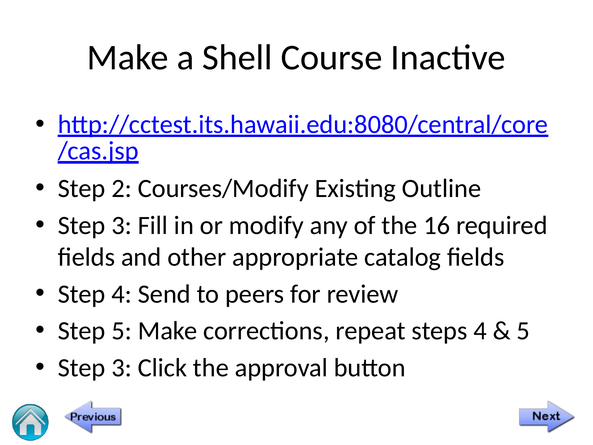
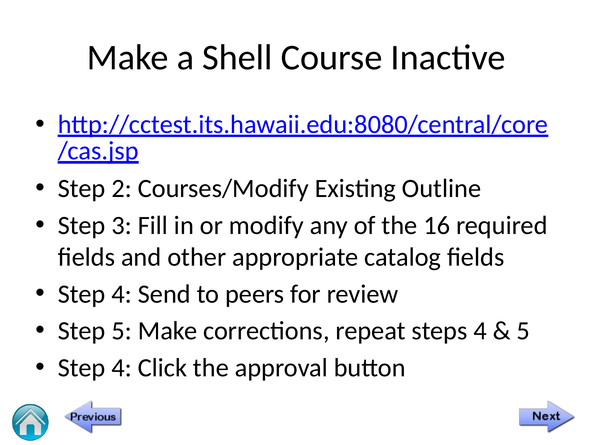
3 at (122, 368): 3 -> 4
